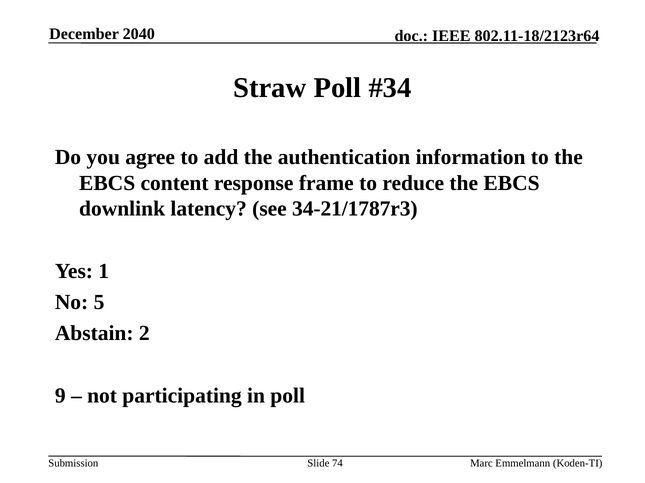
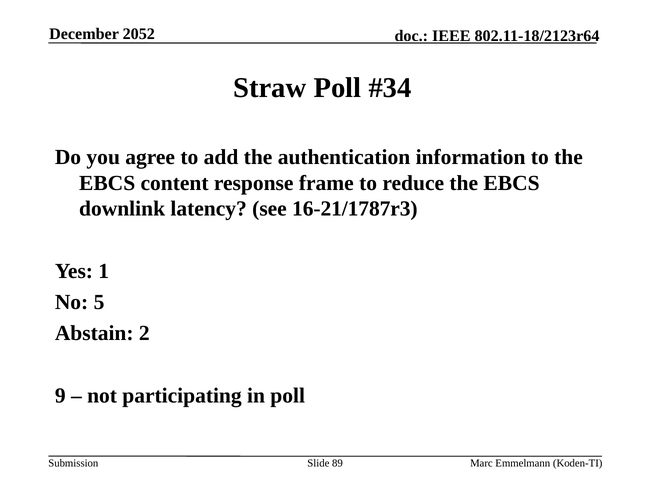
2040: 2040 -> 2052
34-21/1787r3: 34-21/1787r3 -> 16-21/1787r3
74: 74 -> 89
